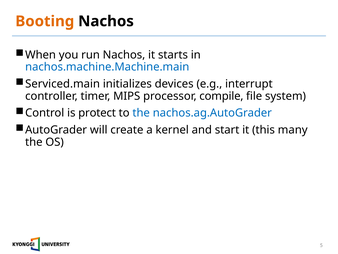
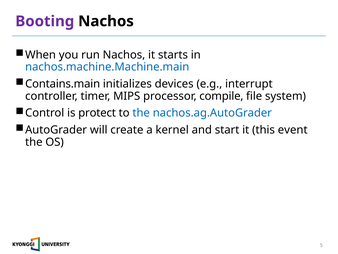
Booting colour: orange -> purple
Serviced.main: Serviced.main -> Contains.main
many: many -> event
